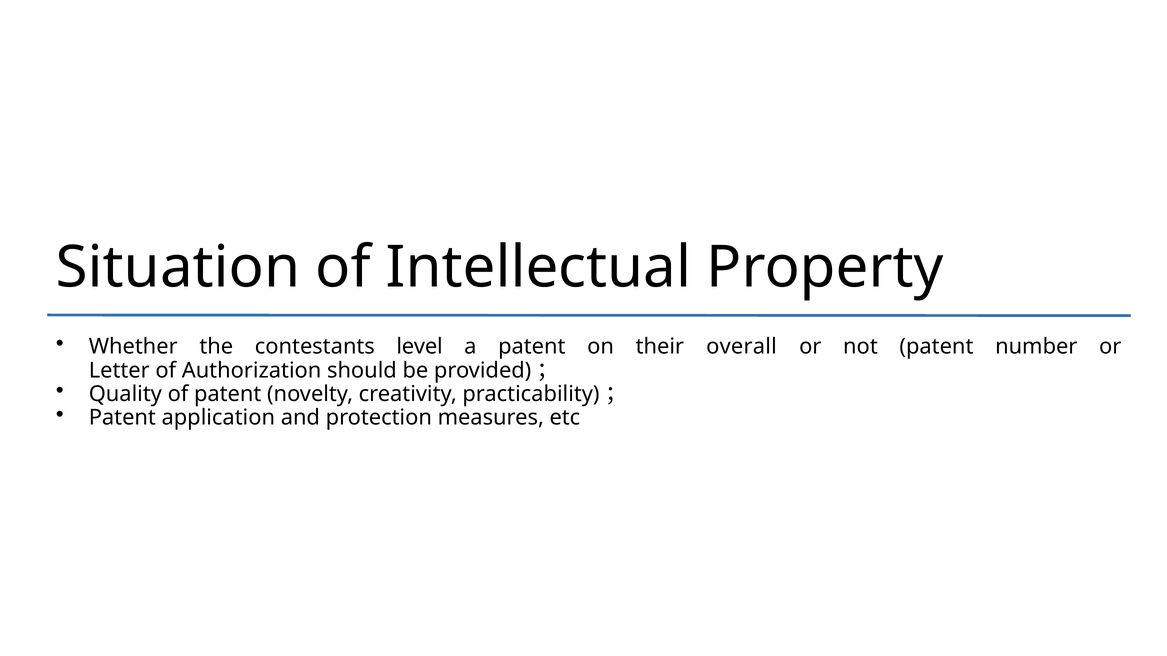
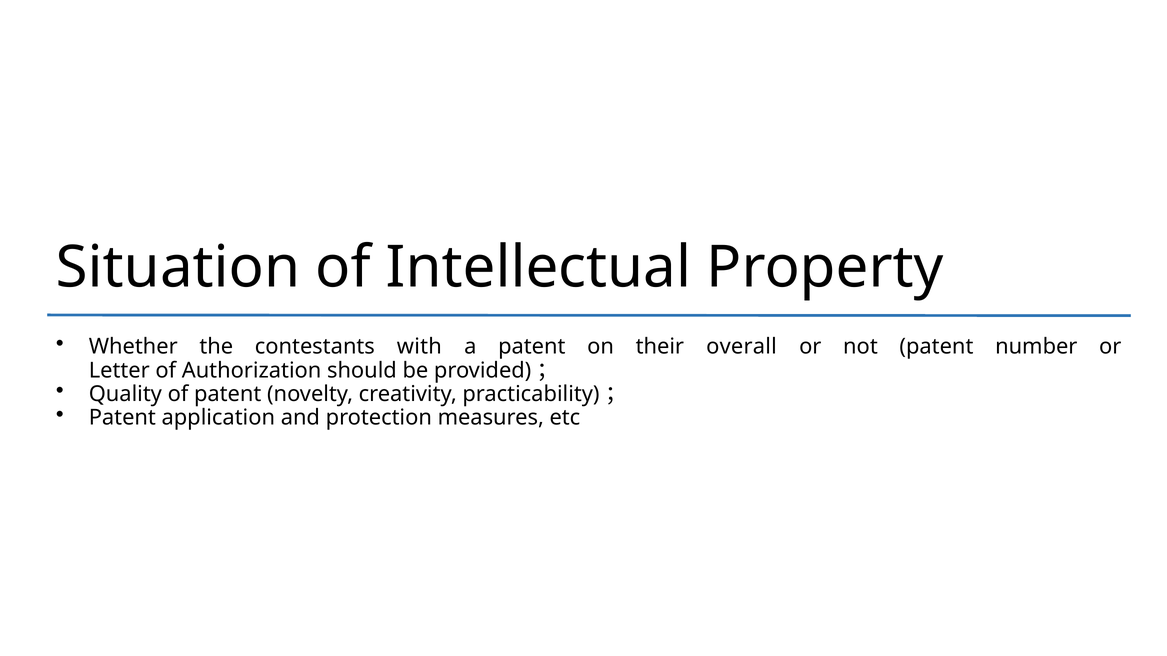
level: level -> with
